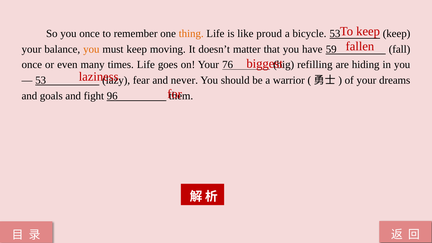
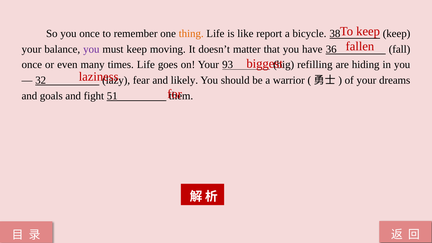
proud: proud -> report
bicycle 53: 53 -> 38
you at (91, 49) colour: orange -> purple
59: 59 -> 36
76: 76 -> 93
53 at (41, 80): 53 -> 32
never: never -> likely
96: 96 -> 51
